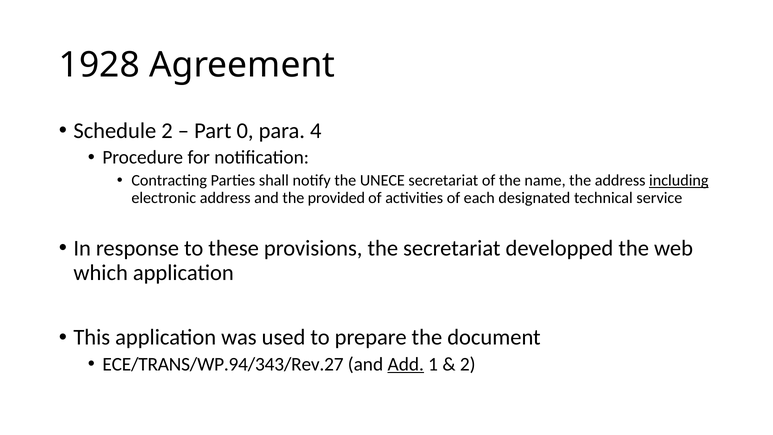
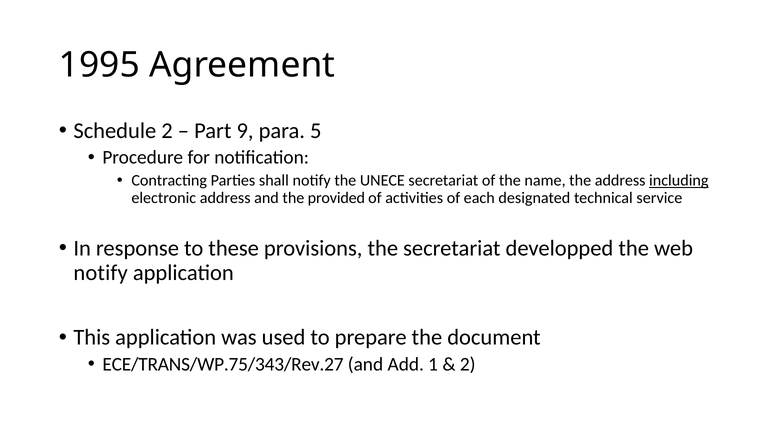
1928: 1928 -> 1995
0: 0 -> 9
4: 4 -> 5
which at (101, 273): which -> notify
ECE/TRANS/WP.94/343/Rev.27: ECE/TRANS/WP.94/343/Rev.27 -> ECE/TRANS/WP.75/343/Rev.27
Add underline: present -> none
